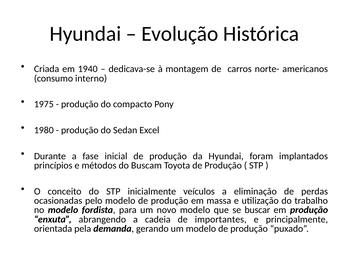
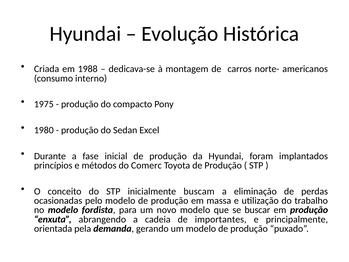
1940: 1940 -> 1988
Buscam: Buscam -> Comerc
veículos: veículos -> buscam
